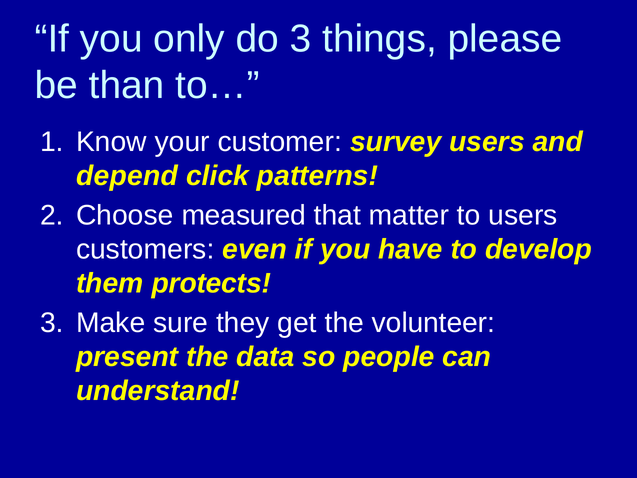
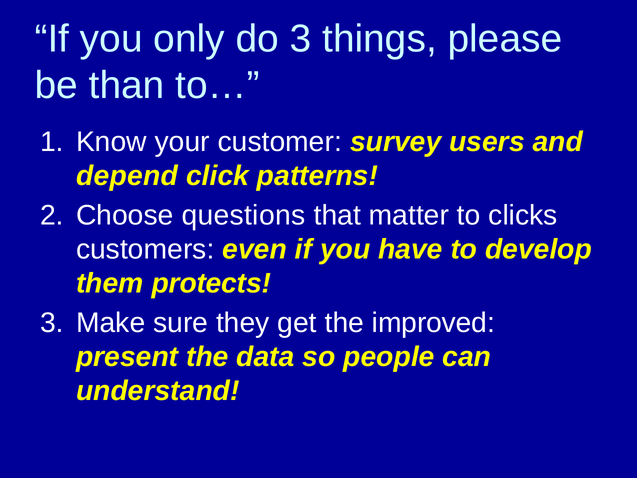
measured: measured -> questions
to users: users -> clicks
volunteer: volunteer -> improved
